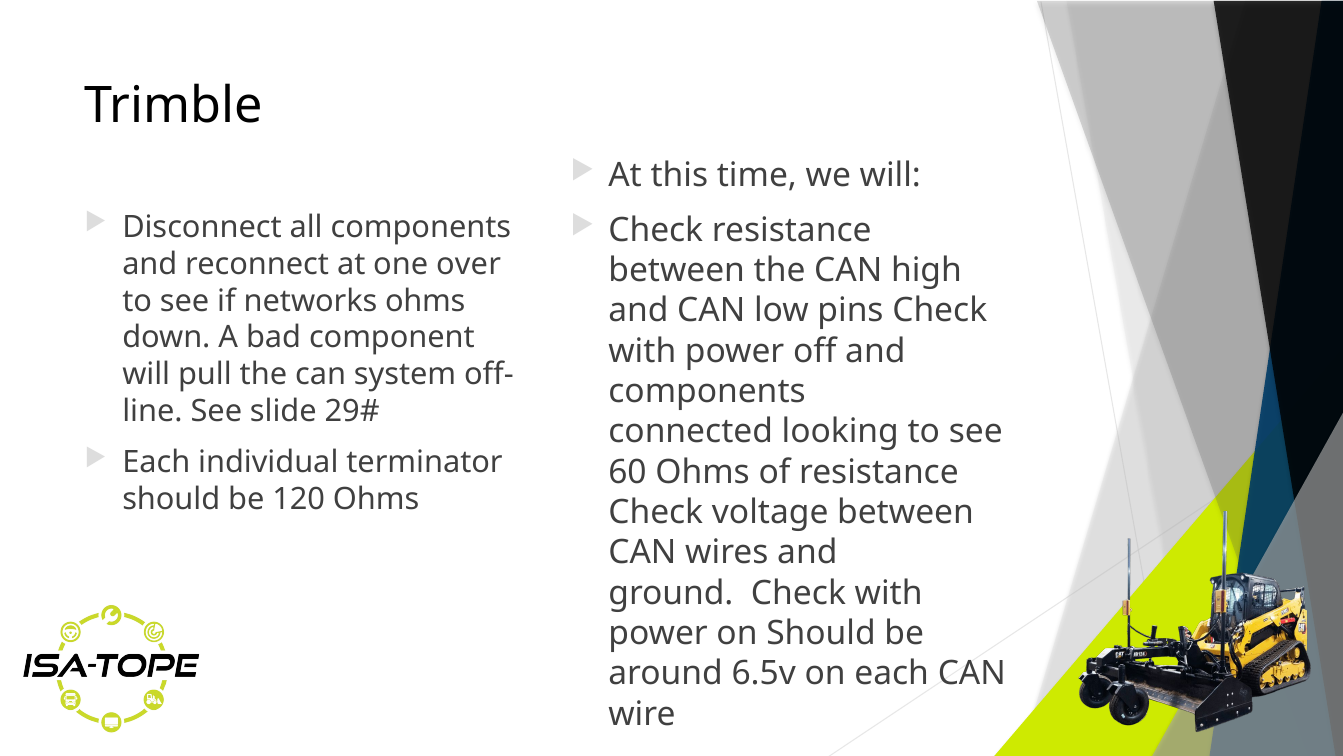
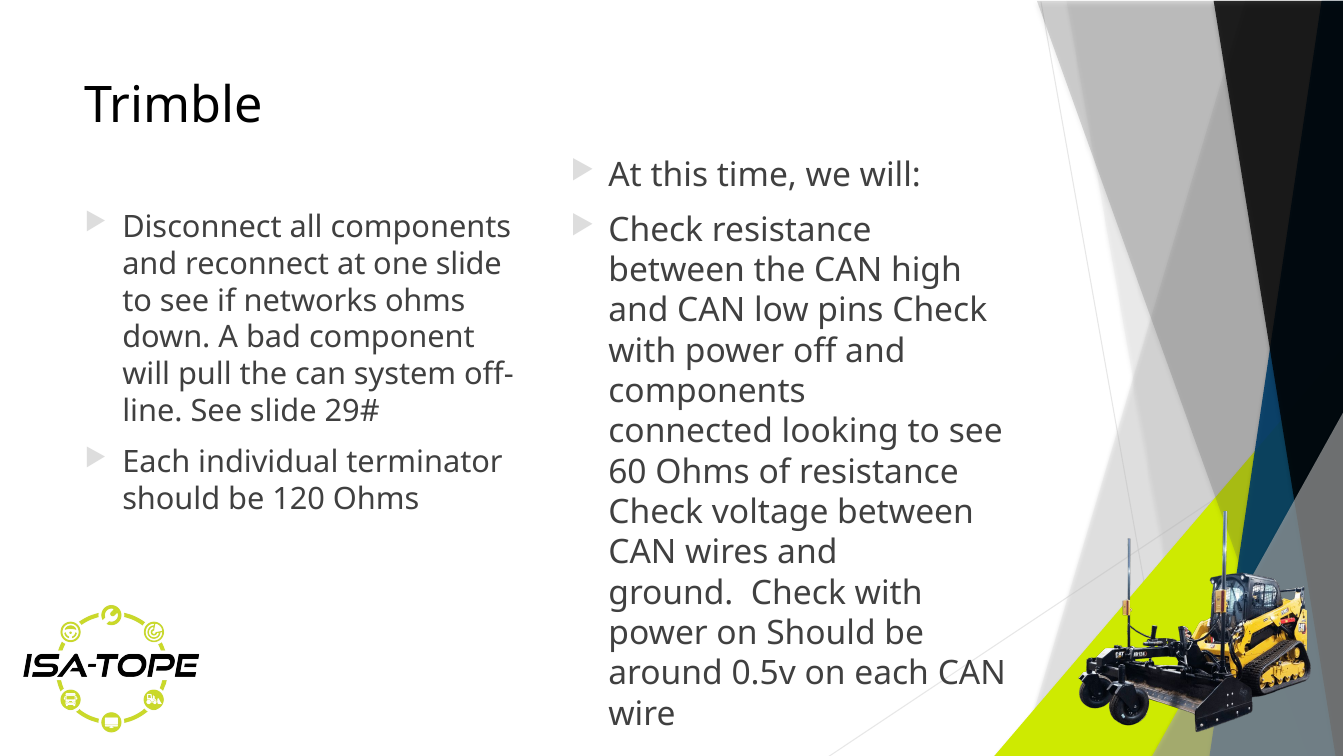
one over: over -> slide
6.5v: 6.5v -> 0.5v
